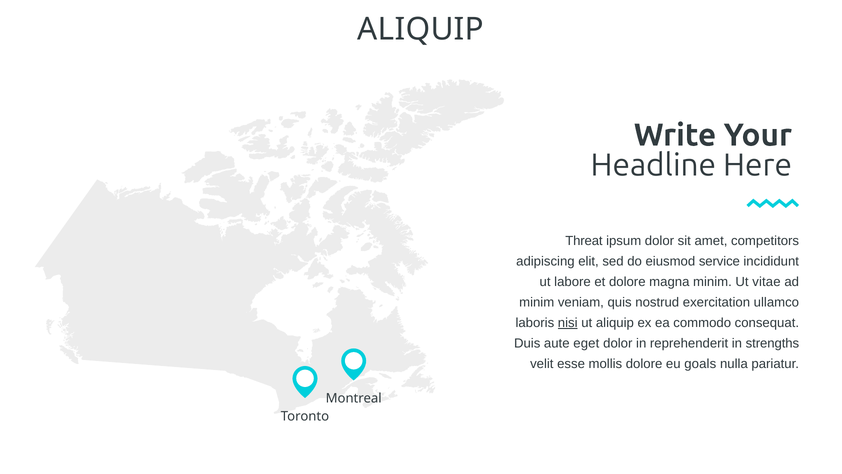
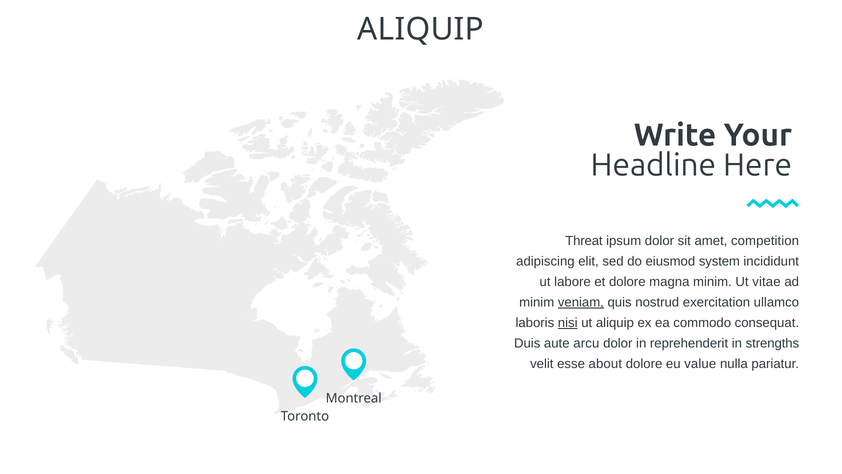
competitors: competitors -> competition
service: service -> system
veniam underline: none -> present
eget: eget -> arcu
mollis: mollis -> about
goals: goals -> value
